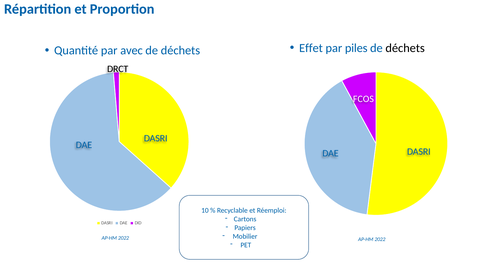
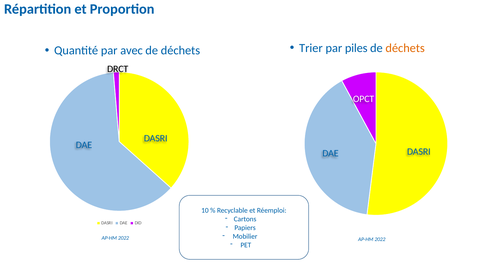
Effet: Effet -> Trier
déchets at (405, 48) colour: black -> orange
FCOS: FCOS -> OPCT
